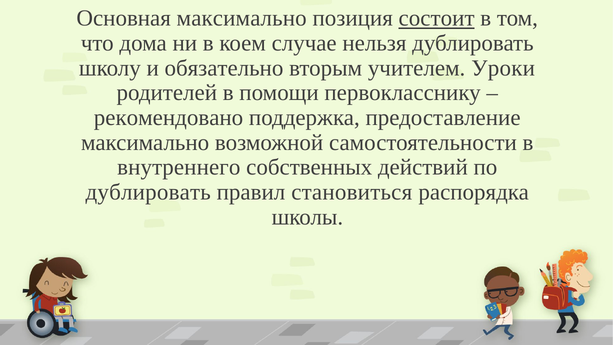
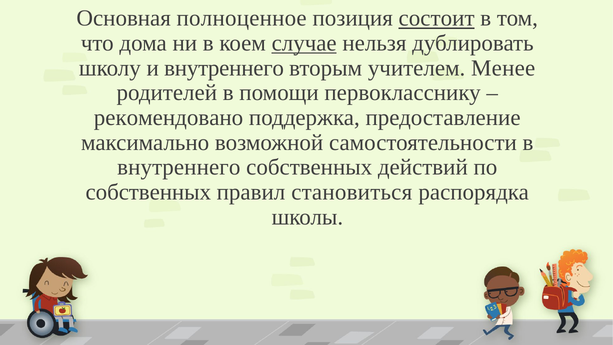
Основная максимально: максимально -> полноценное
случае underline: none -> present
и обязательно: обязательно -> внутреннего
Уроки: Уроки -> Менее
дублировать at (148, 192): дублировать -> собственных
